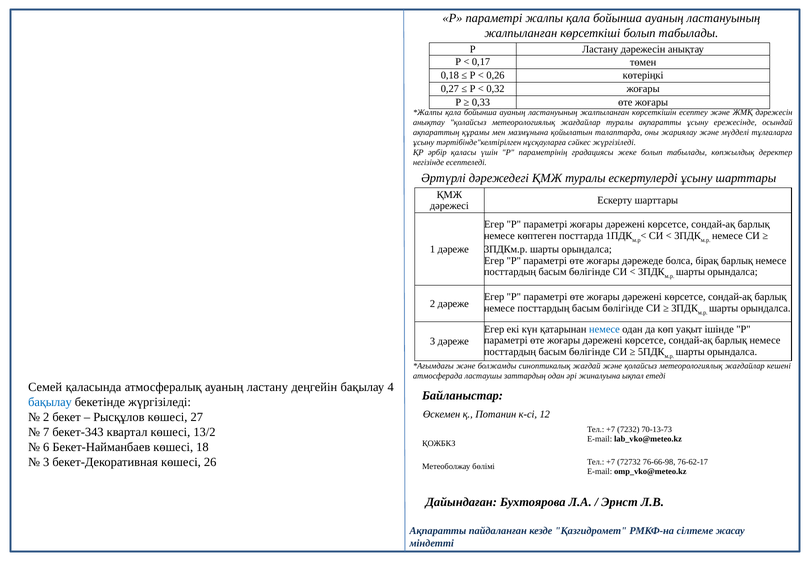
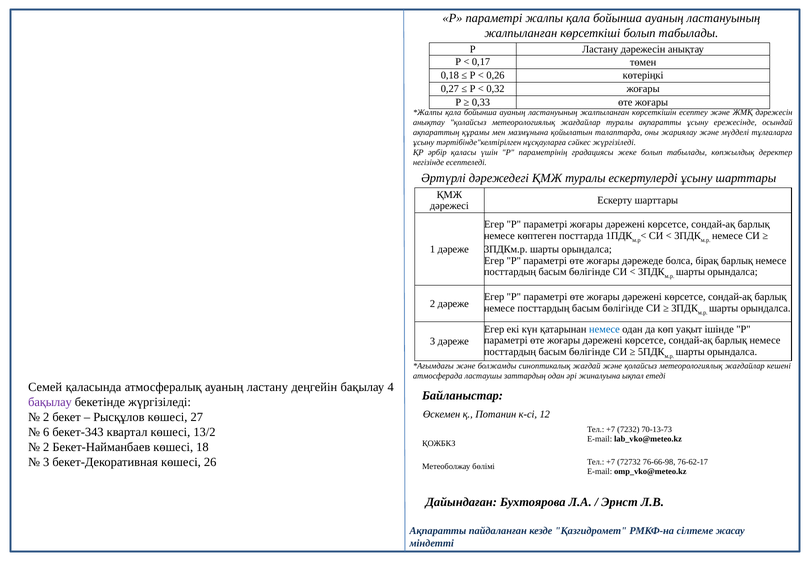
бақылау at (50, 402) colour: blue -> purple
7: 7 -> 6
6 at (46, 447): 6 -> 2
